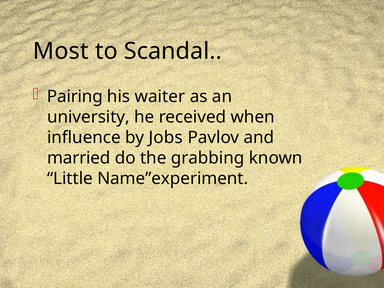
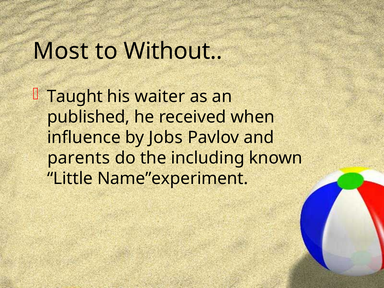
Scandal: Scandal -> Without
Pairing: Pairing -> Taught
university: university -> published
married: married -> parents
grabbing: grabbing -> including
